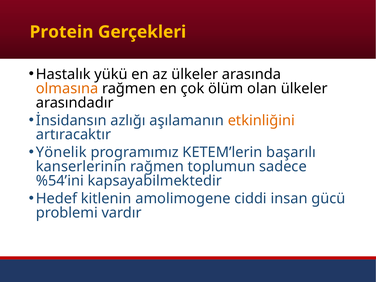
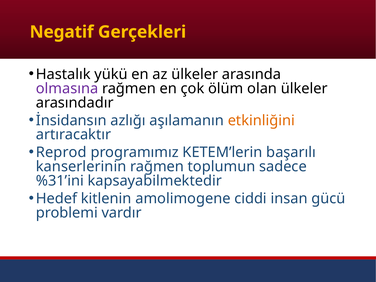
Protein: Protein -> Negatif
olmasına colour: orange -> purple
Yönelik: Yönelik -> Reprod
%54’ini: %54’ini -> %31’ini
